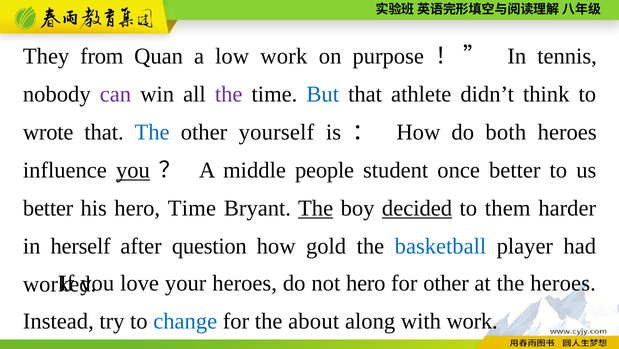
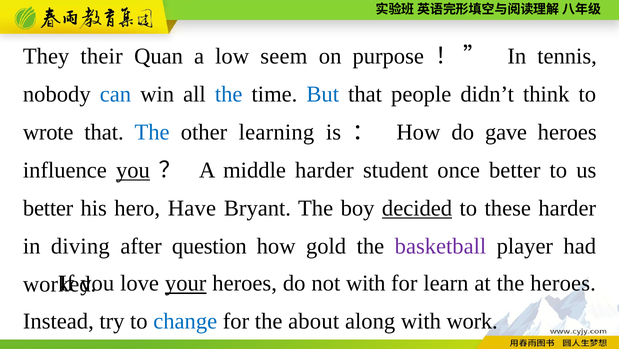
from: from -> their
low work: work -> seem
can colour: purple -> blue
the at (229, 94) colour: purple -> blue
athlete: athlete -> people
yourself: yourself -> learning
both: both -> gave
middle people: people -> harder
hero Time: Time -> Have
The at (316, 208) underline: present -> none
them: them -> these
herself: herself -> diving
basketball colour: blue -> purple
your underline: none -> present
not hero: hero -> with
for other: other -> learn
